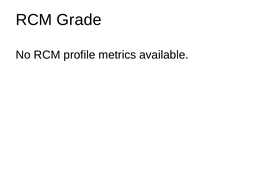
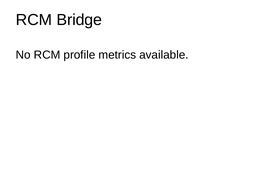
Grade: Grade -> Bridge
